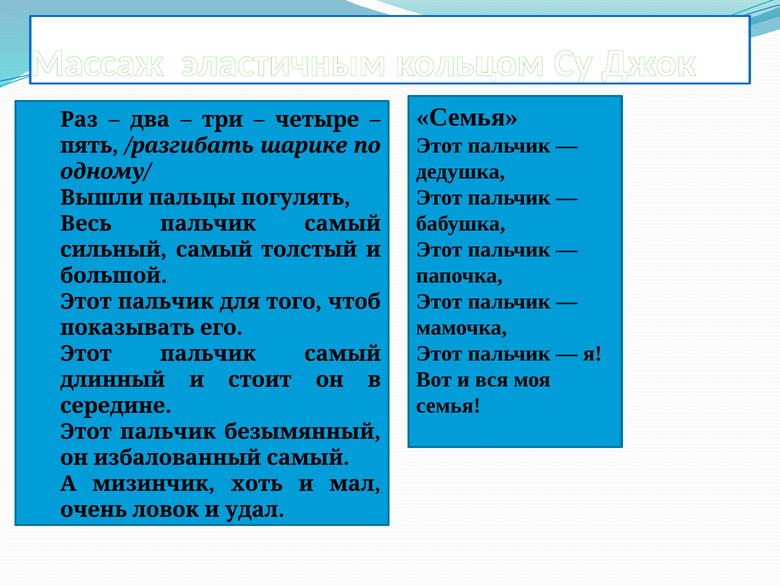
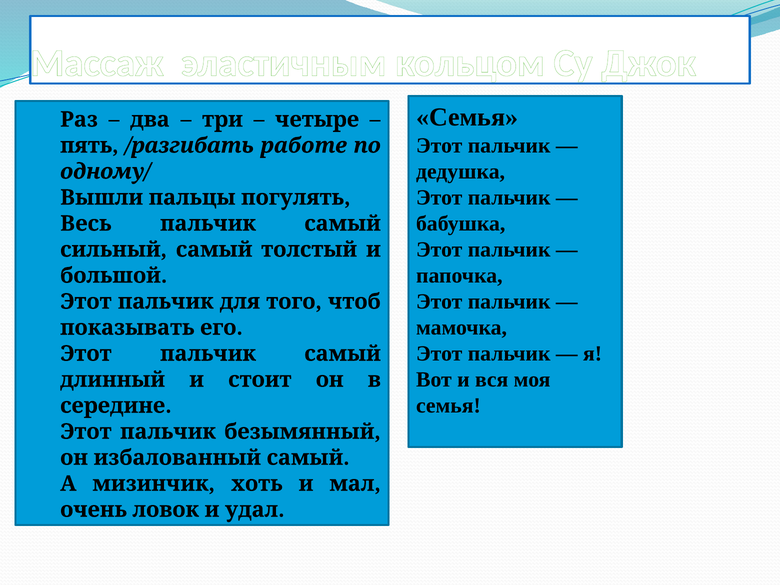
шарике: шарике -> работе
